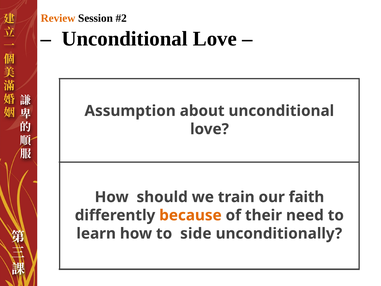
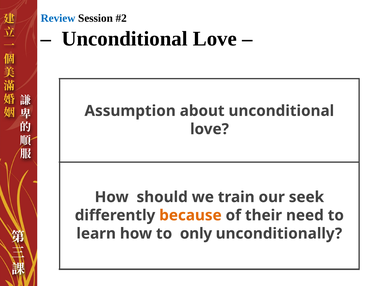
Review colour: orange -> blue
faith: faith -> seek
side: side -> only
